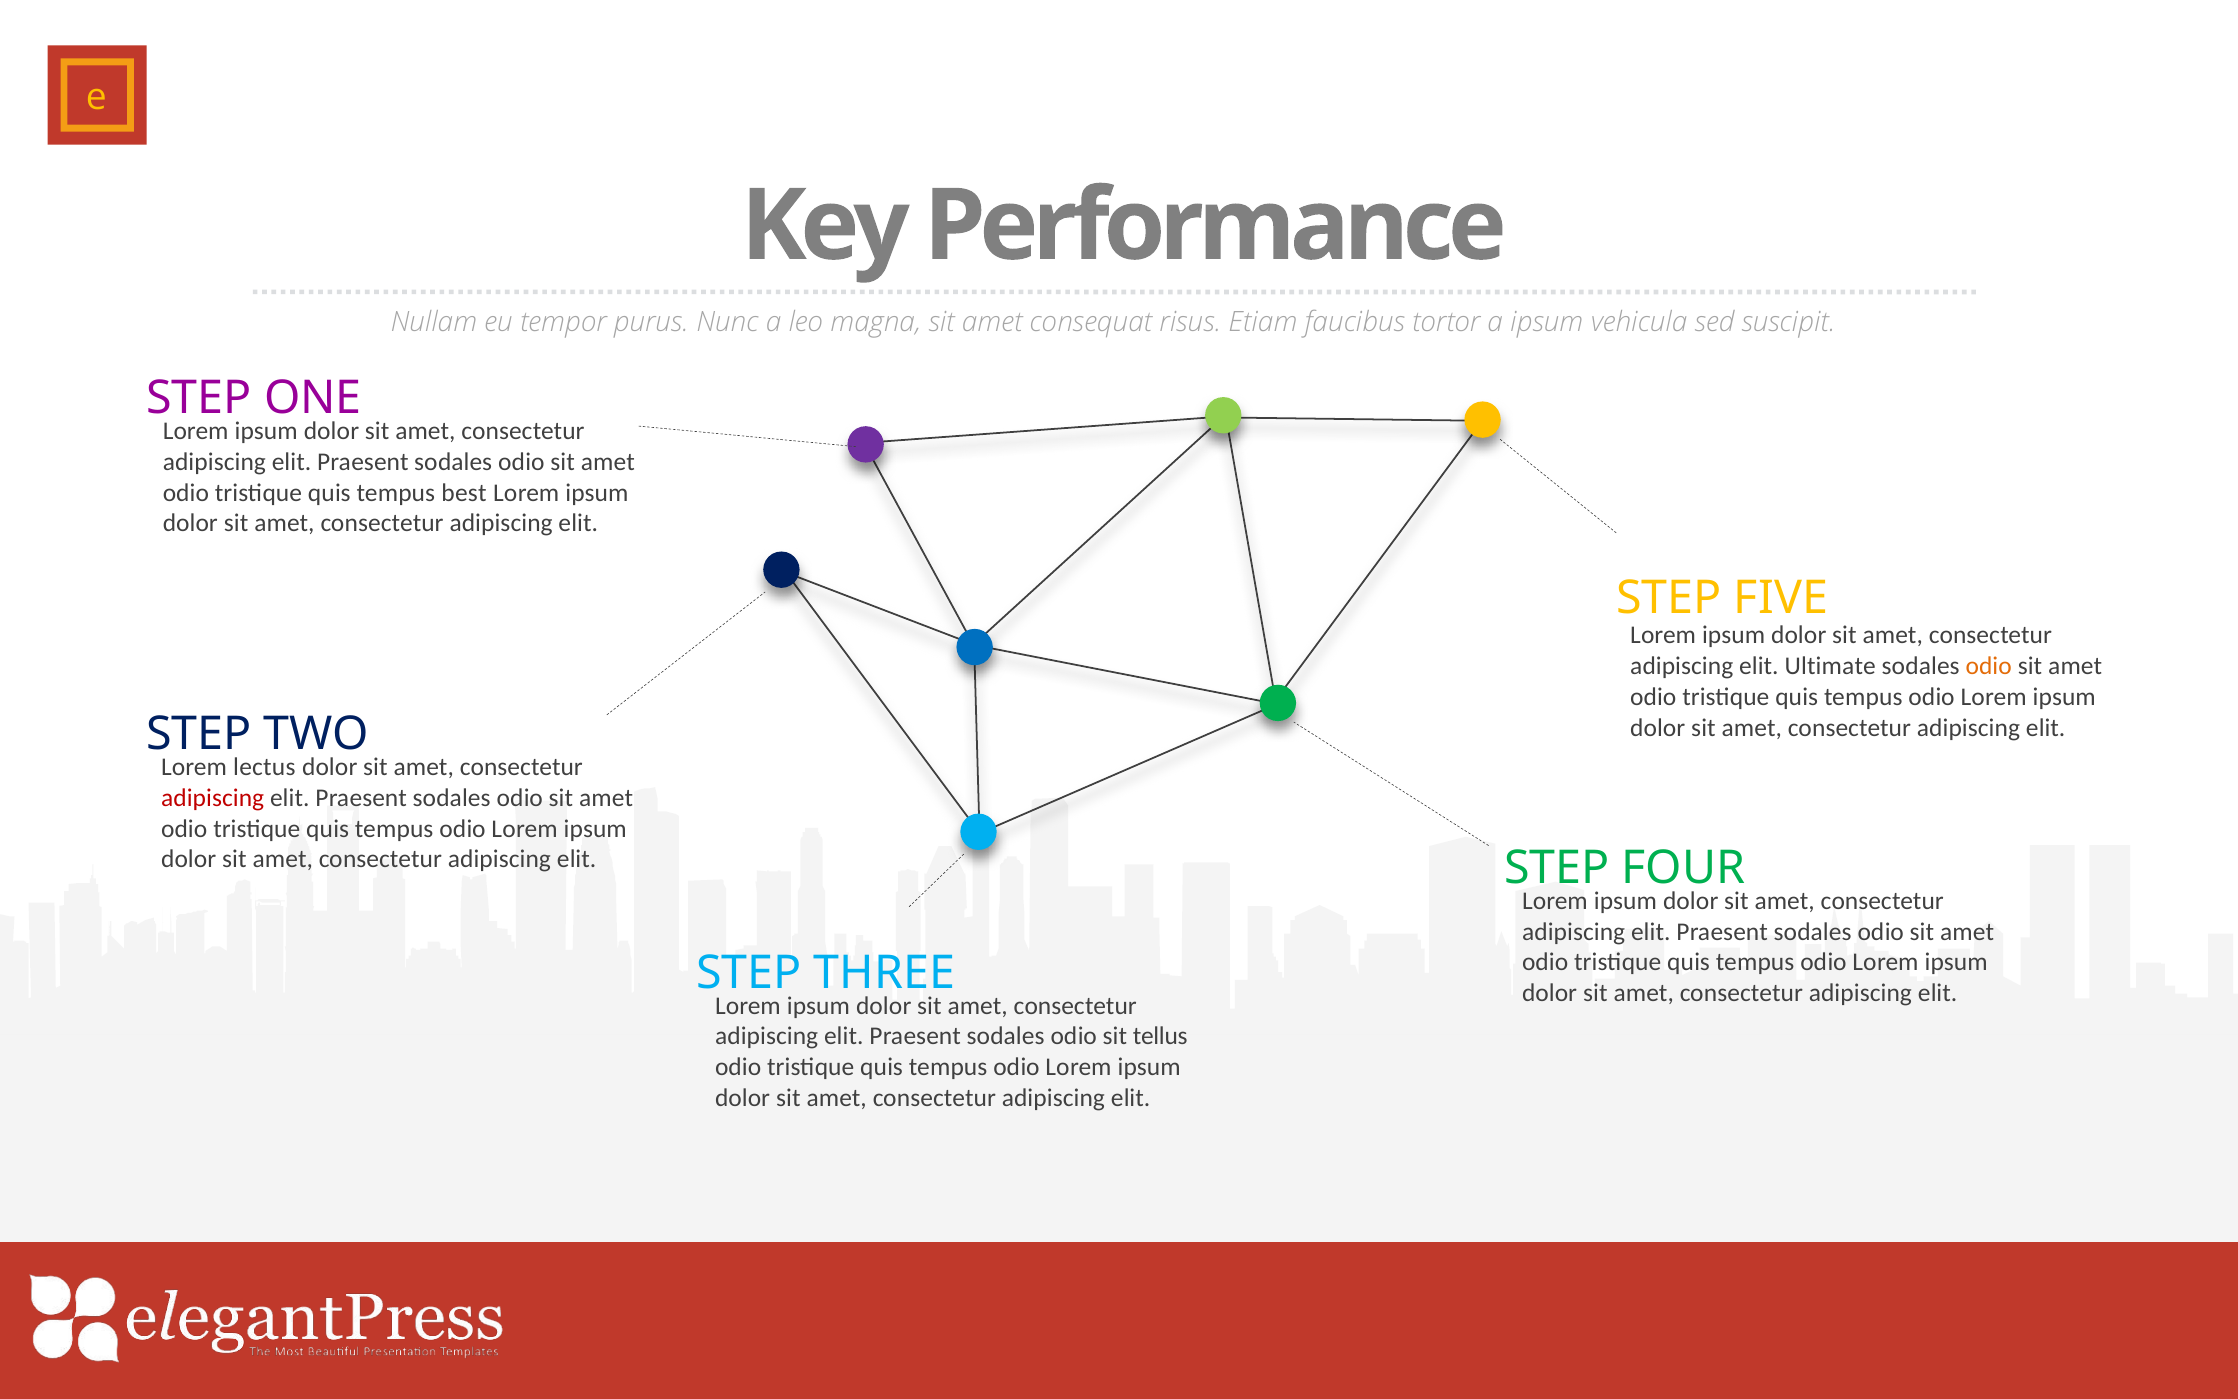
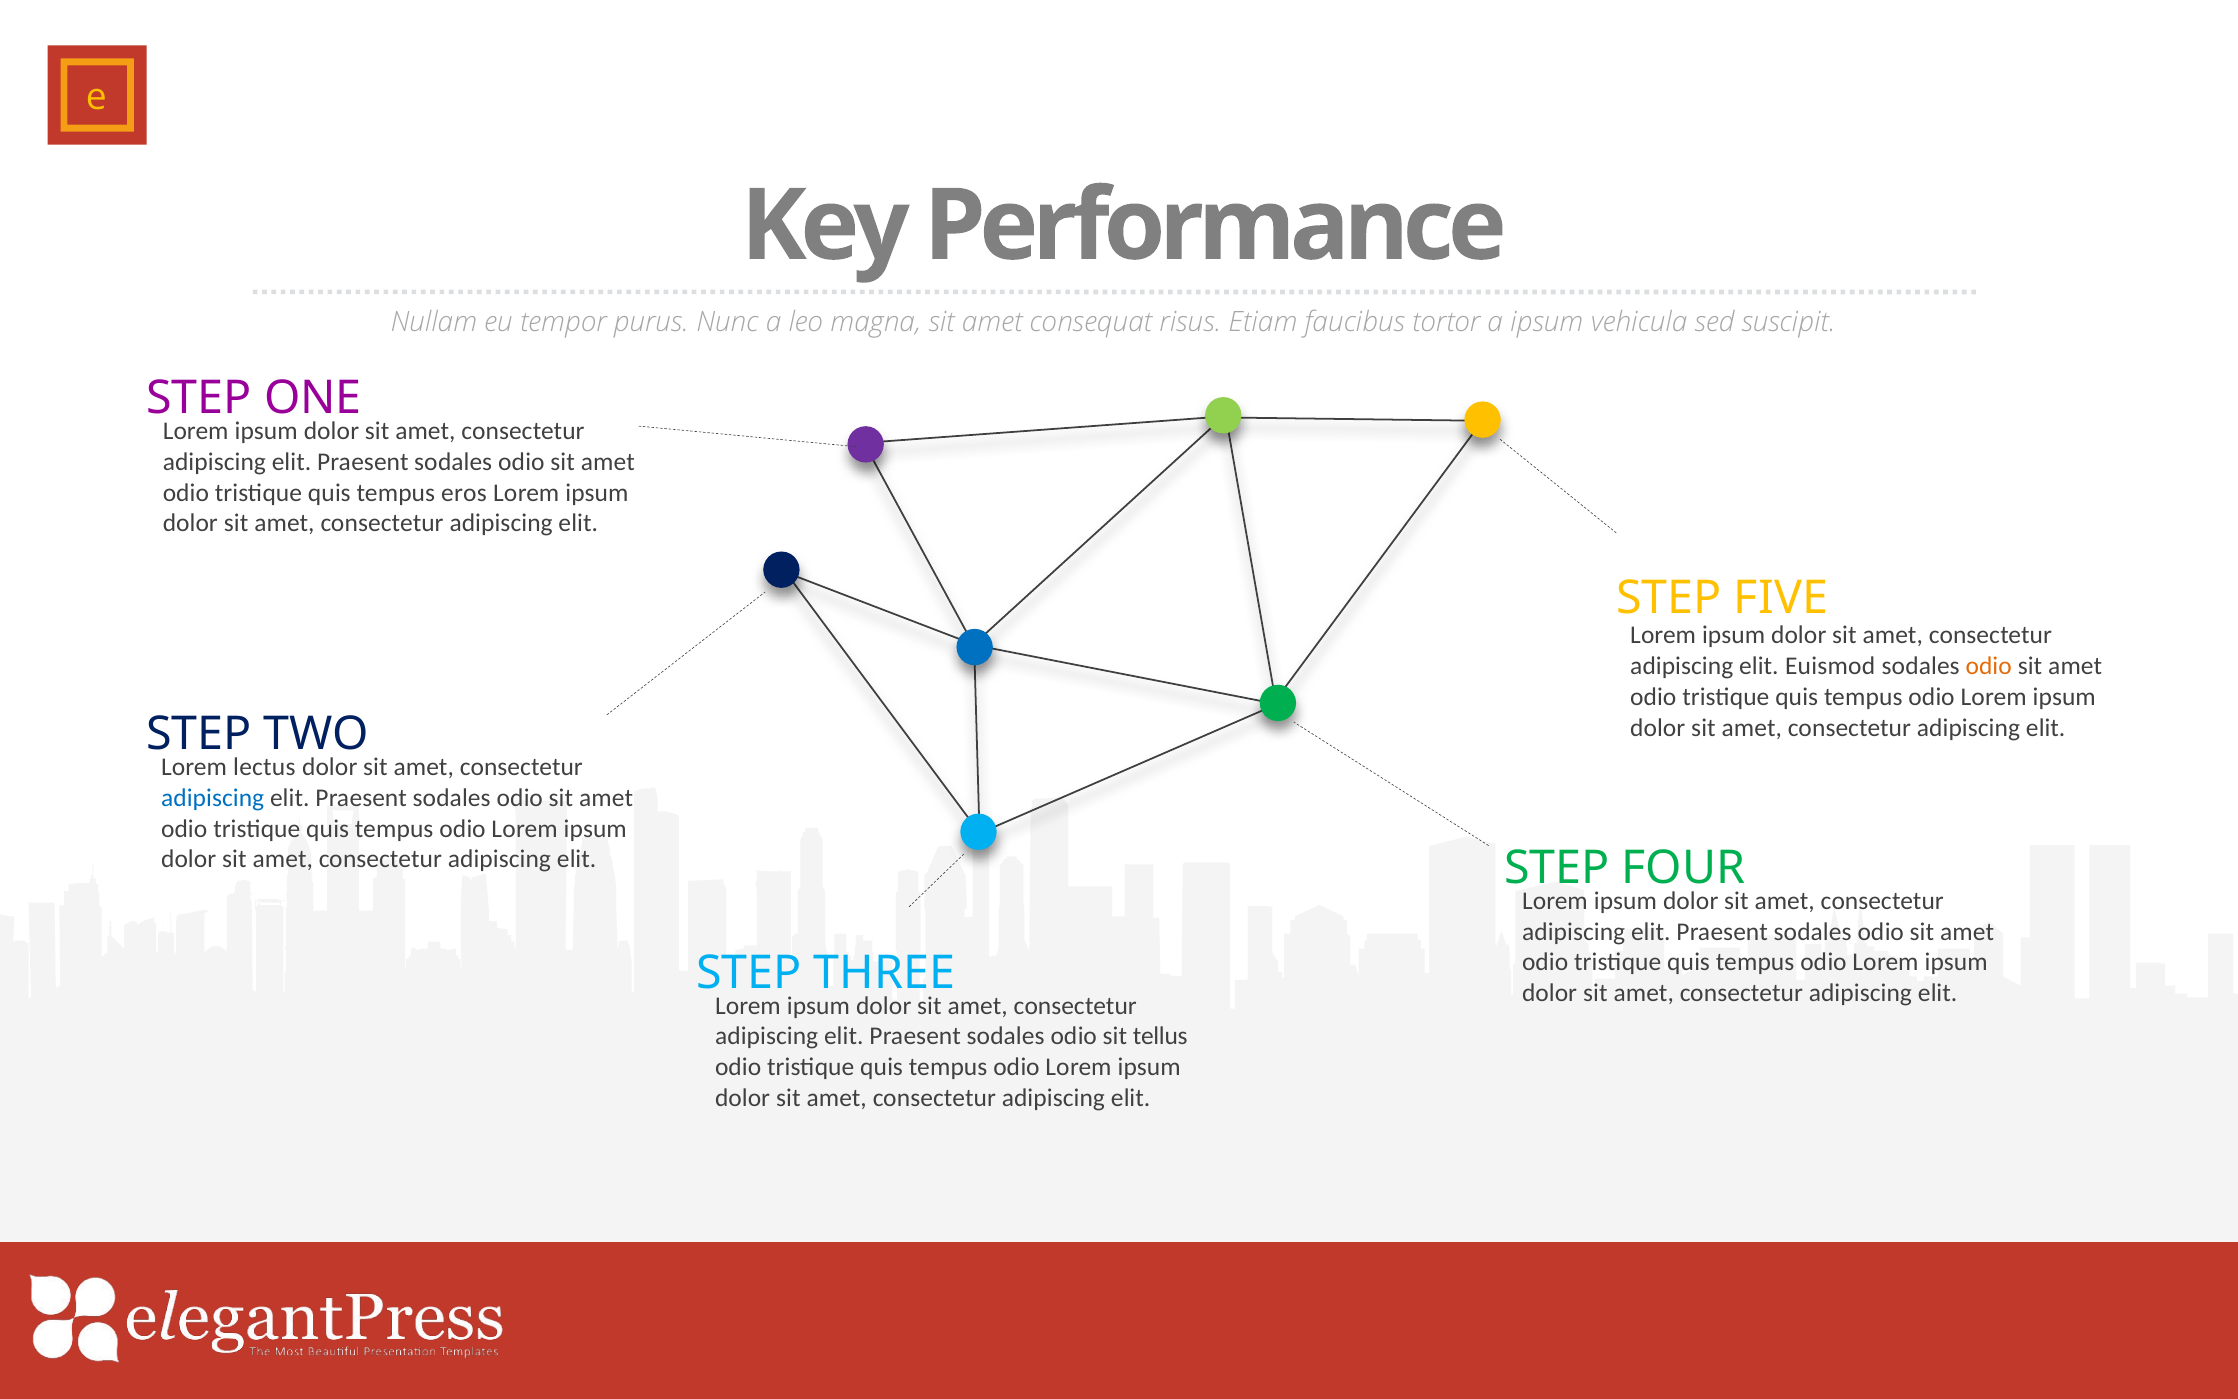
best: best -> eros
Ultimate: Ultimate -> Euismod
adipiscing at (213, 798) colour: red -> blue
